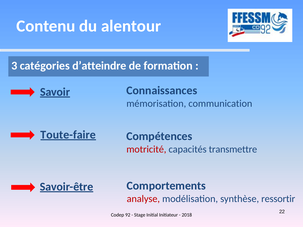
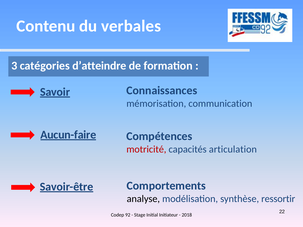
alentour: alentour -> verbales
Toute-faire: Toute-faire -> Aucun-faire
transmettre: transmettre -> articulation
analyse colour: red -> black
